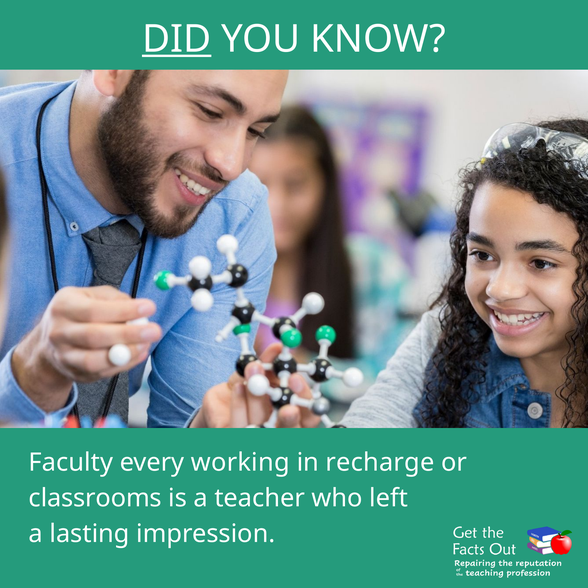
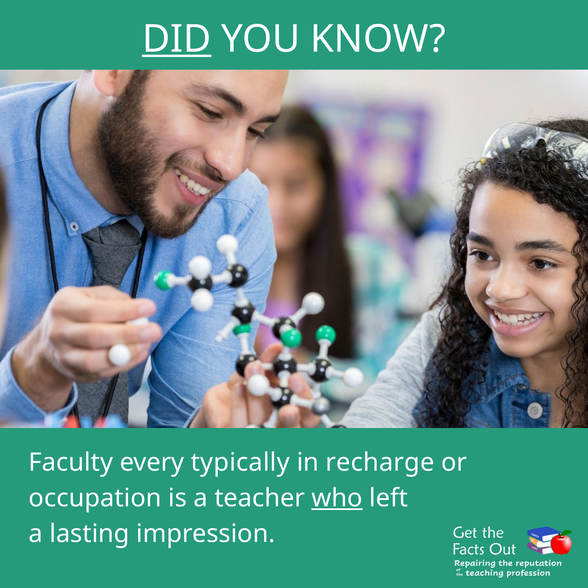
working: working -> typically
classrooms: classrooms -> occupation
who underline: none -> present
